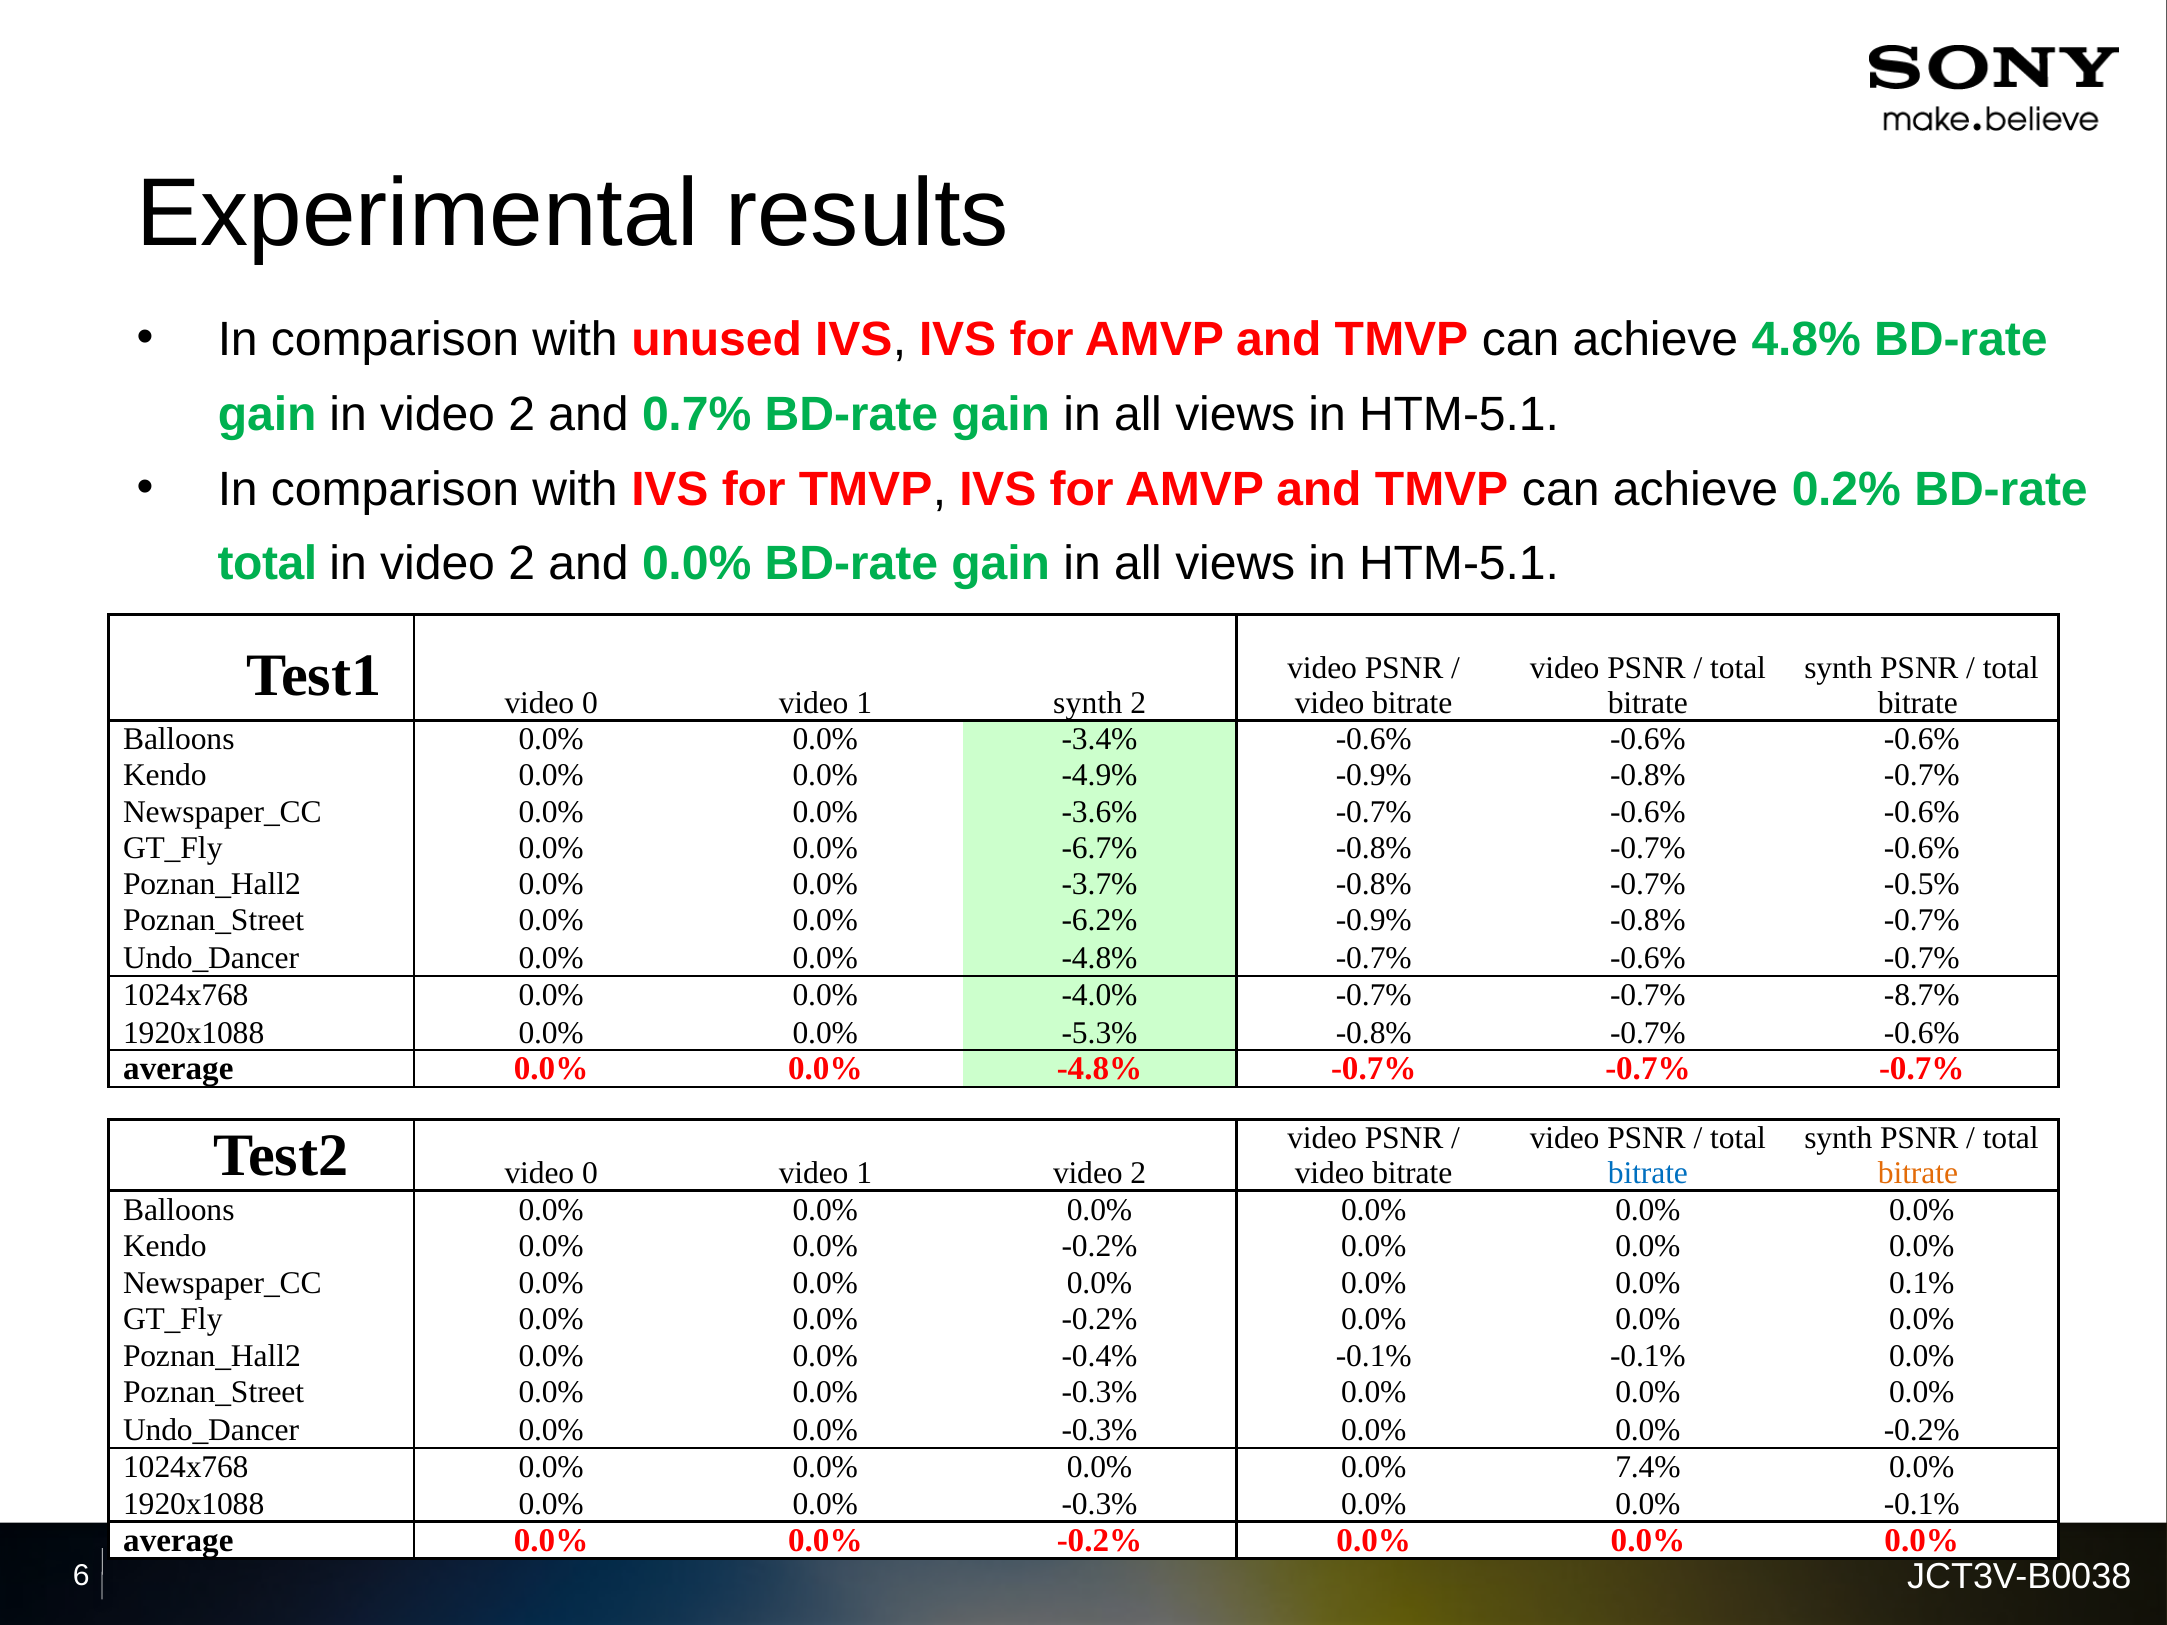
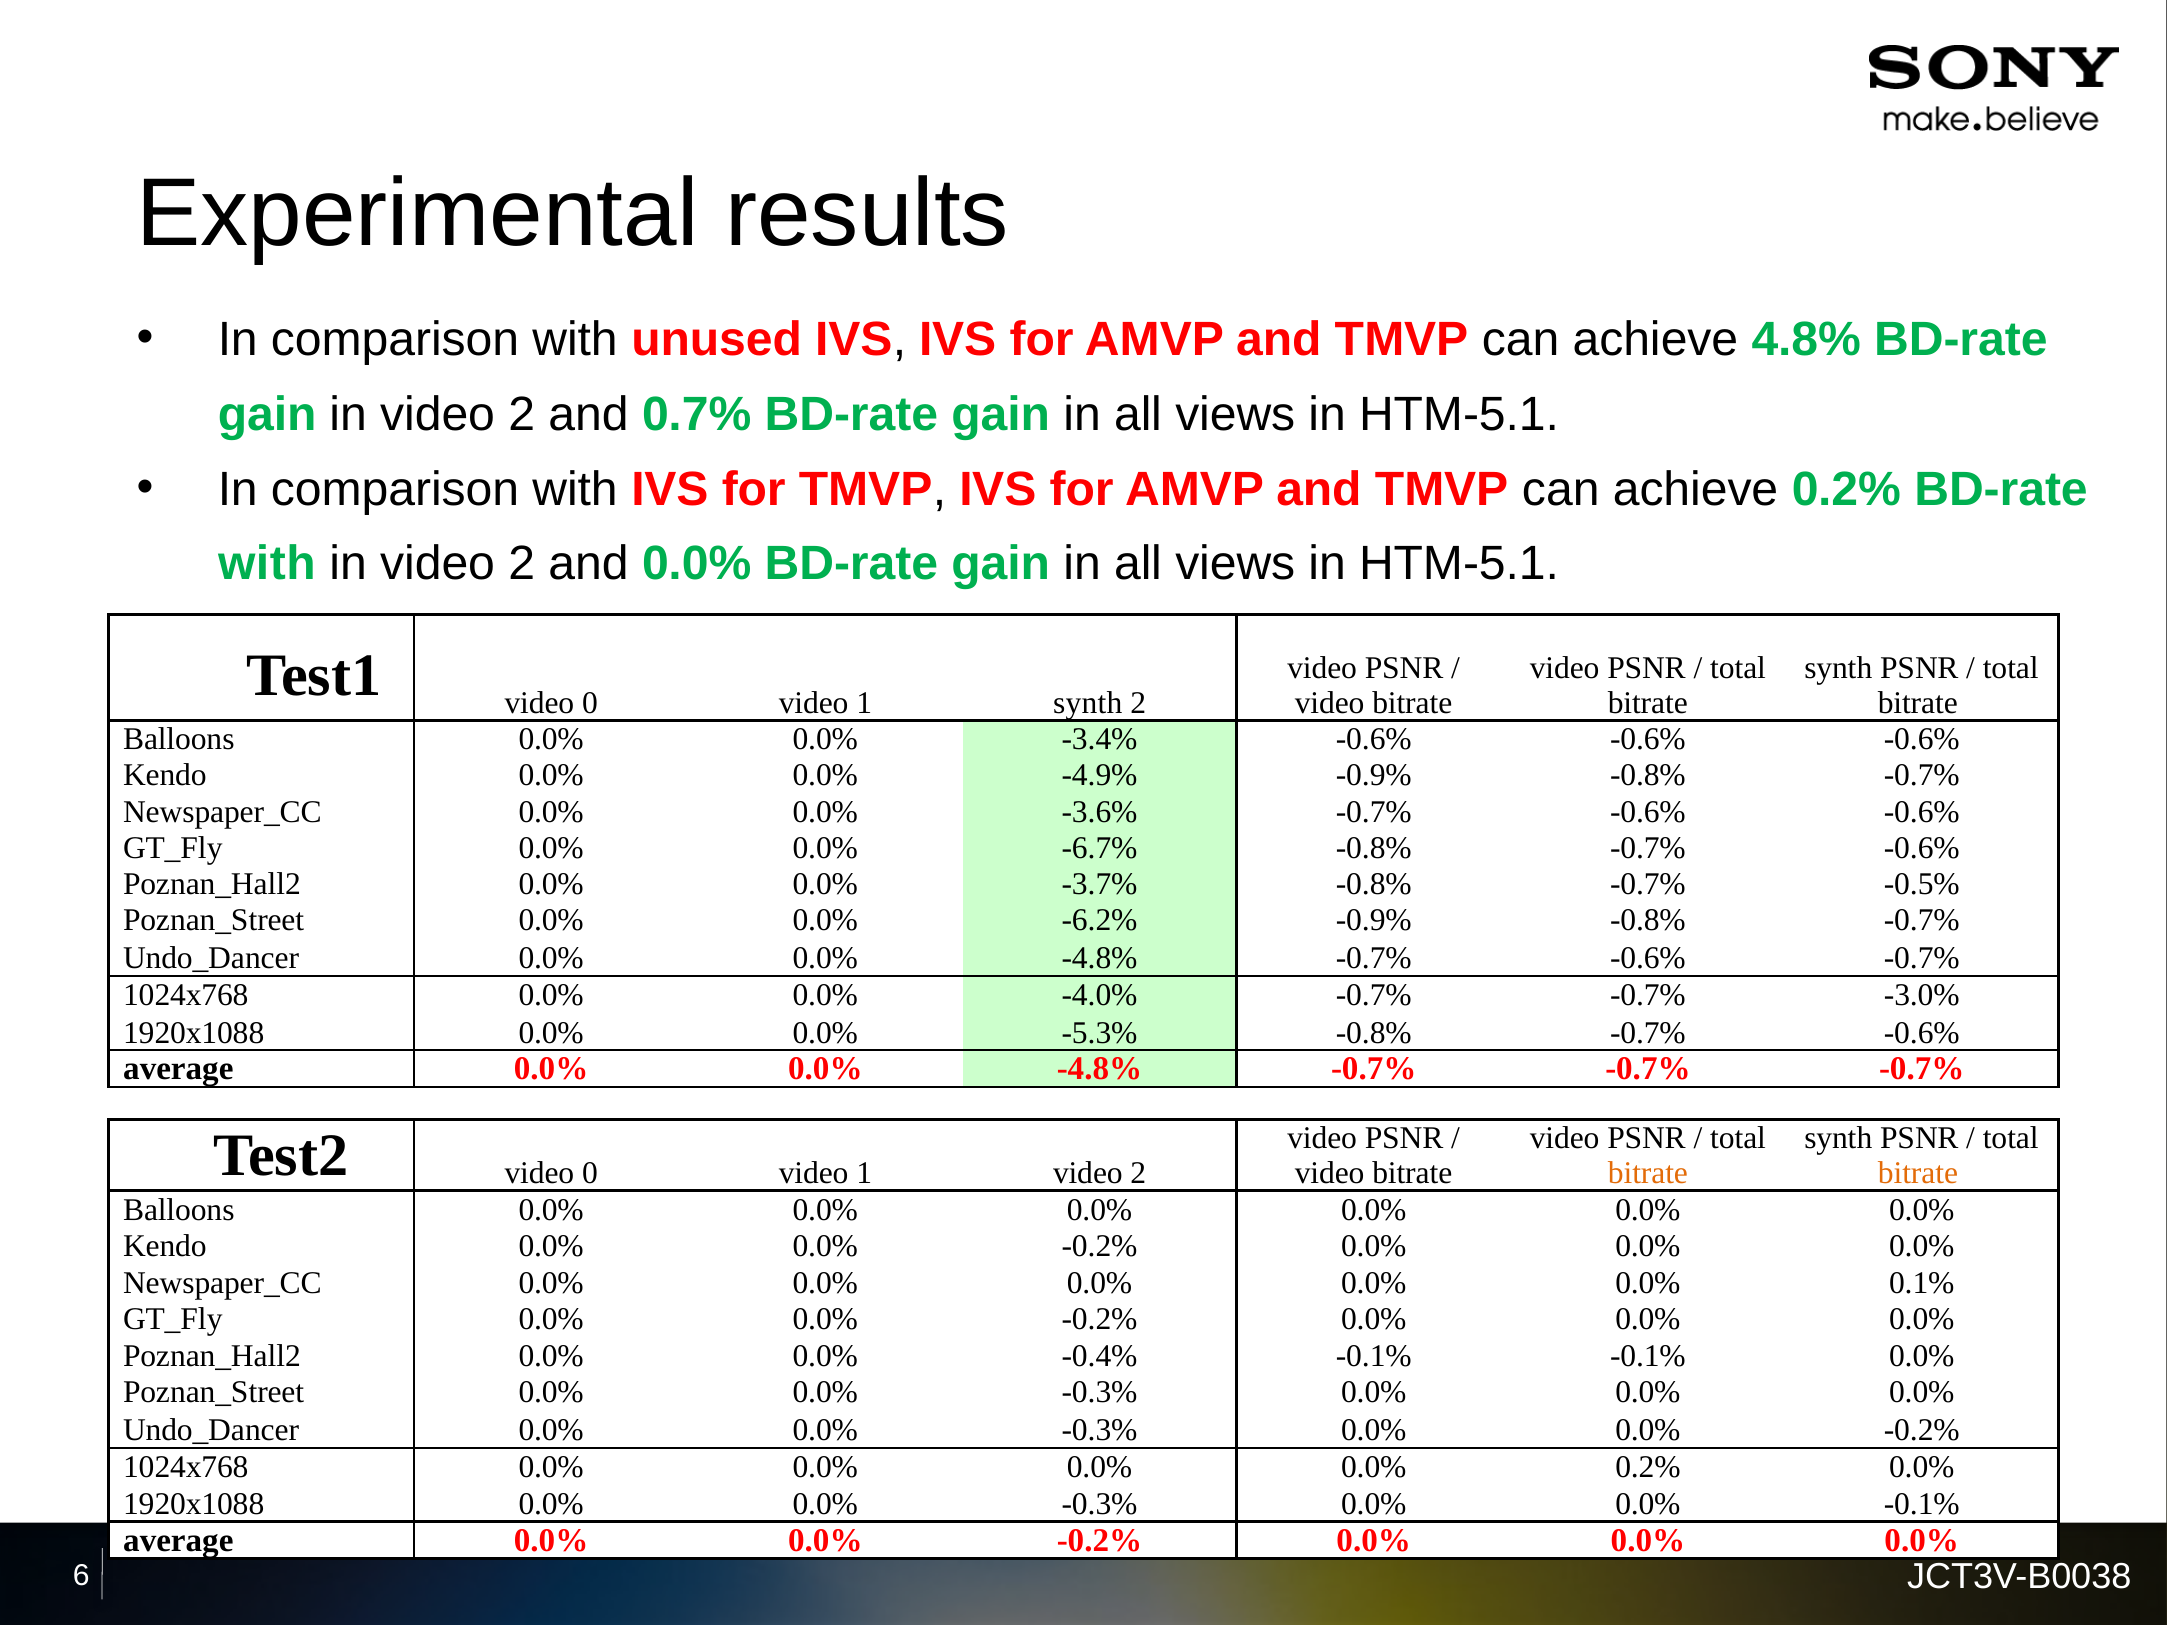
total at (267, 564): total -> with
-8.7%: -8.7% -> -3.0%
bitrate at (1648, 1173) colour: blue -> orange
0.0% 7.4%: 7.4% -> 0.2%
